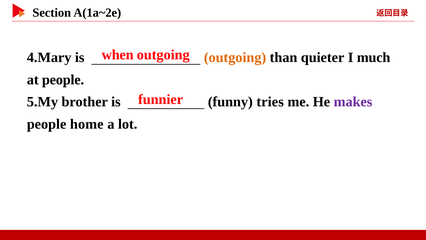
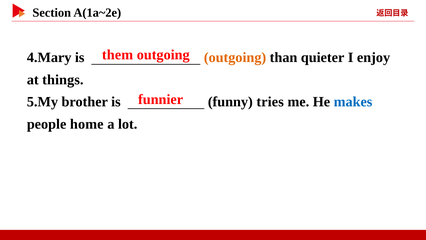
when: when -> them
much: much -> enjoy
at people: people -> things
makes colour: purple -> blue
